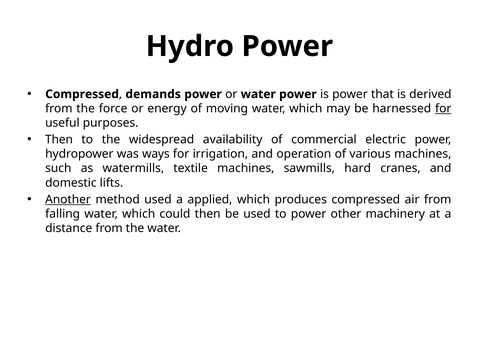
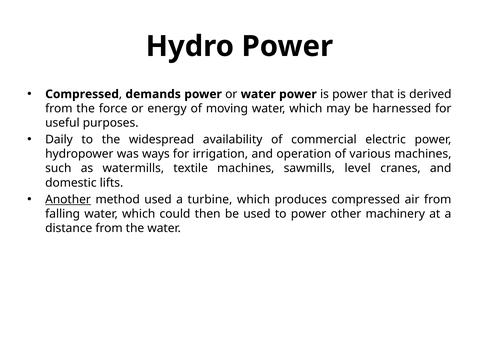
for at (443, 109) underline: present -> none
Then at (59, 140): Then -> Daily
hard: hard -> level
applied: applied -> turbine
